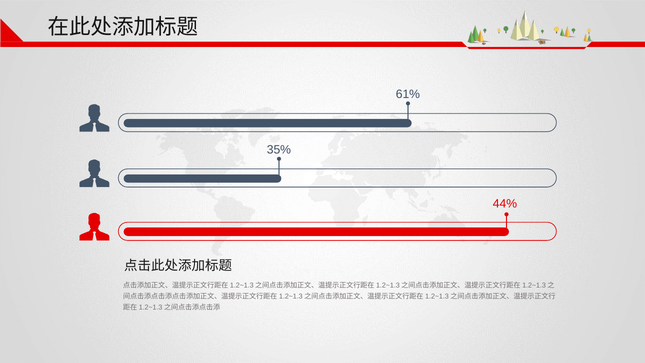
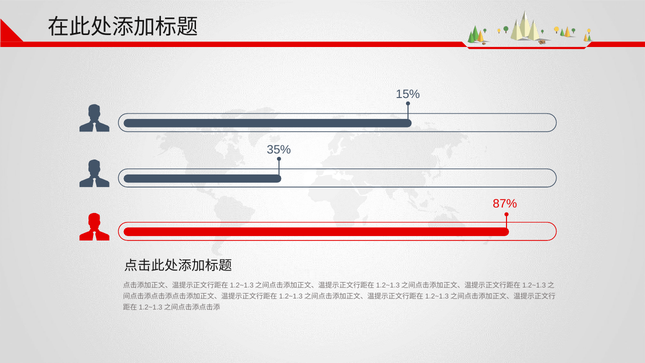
61%: 61% -> 15%
44%: 44% -> 87%
